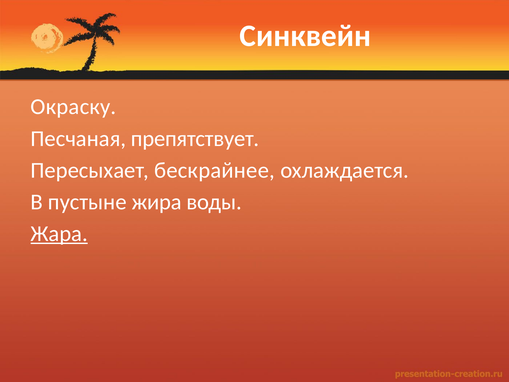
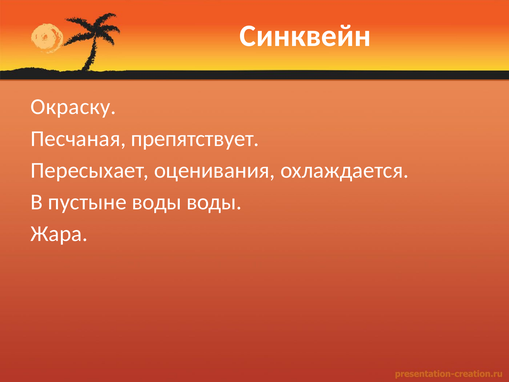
бескрайнее: бескрайнее -> оценивания
пустыне жира: жира -> воды
Жара underline: present -> none
